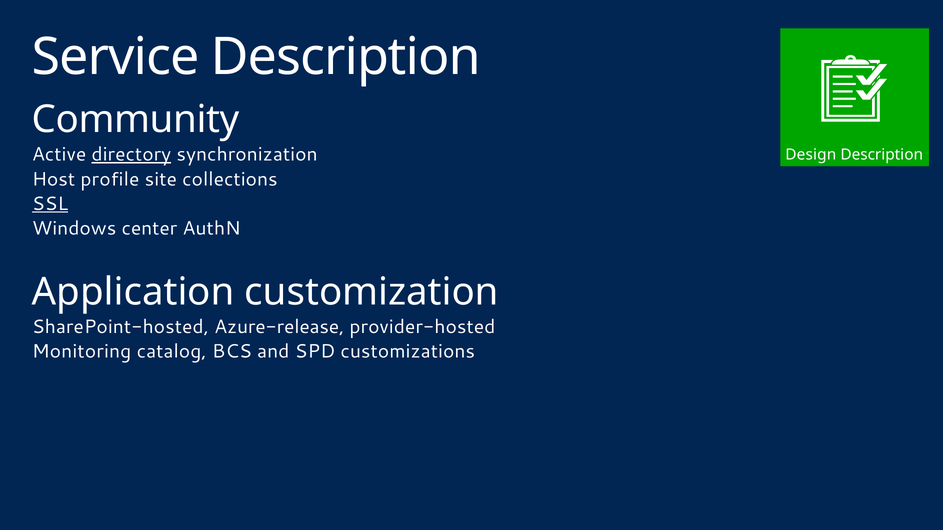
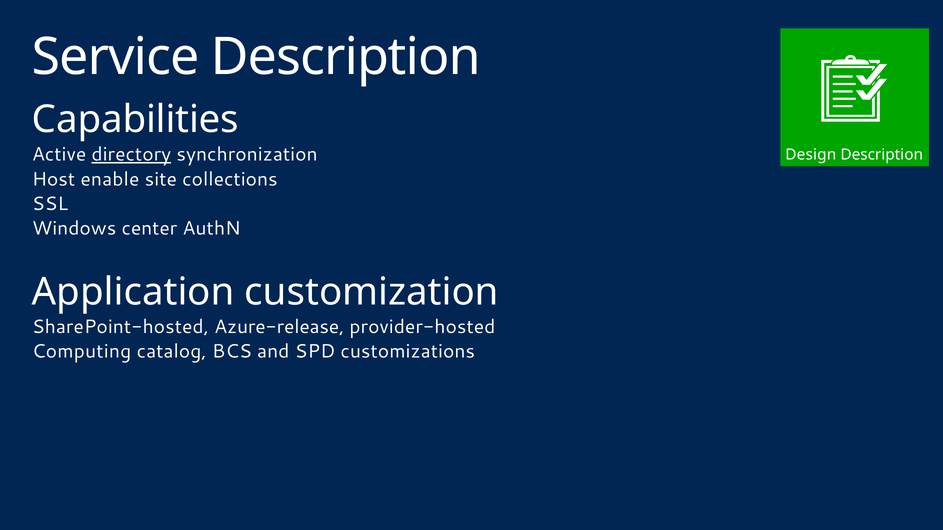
Community: Community -> Capabilities
profile: profile -> enable
SSL underline: present -> none
Monitoring: Monitoring -> Computing
